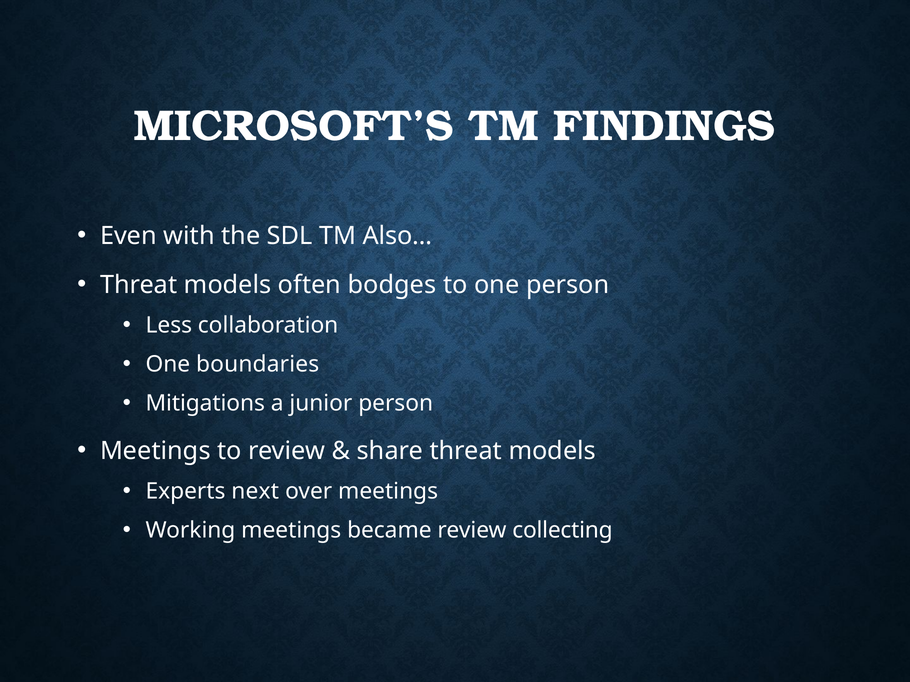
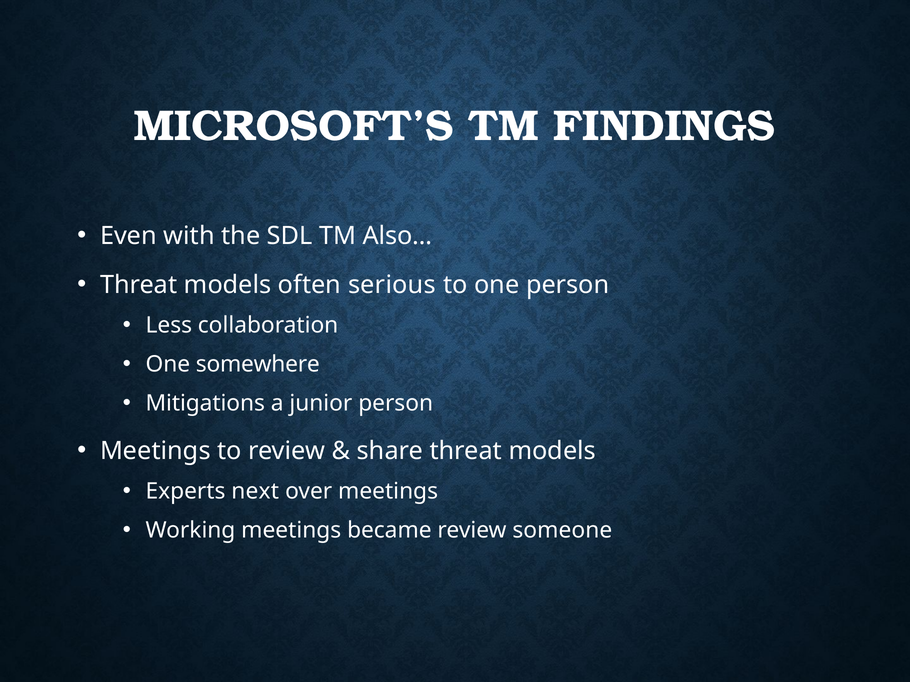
bodges: bodges -> serious
boundaries: boundaries -> somewhere
collecting: collecting -> someone
